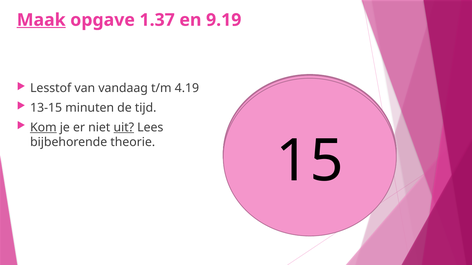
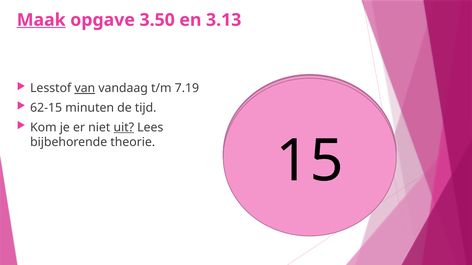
1.37: 1.37 -> 3.50
9.19: 9.19 -> 3.13
van underline: none -> present
4.19: 4.19 -> 7.19
13-15: 13-15 -> 62-15
Kom underline: present -> none
